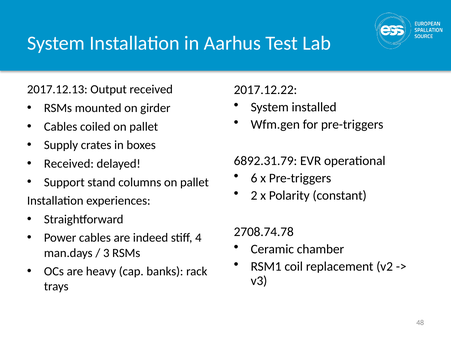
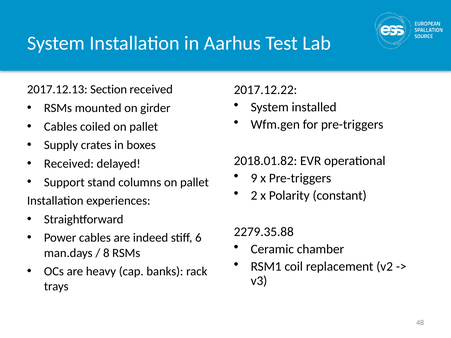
Output: Output -> Section
6892.31.79: 6892.31.79 -> 2018.01.82
6: 6 -> 9
2708.74.78: 2708.74.78 -> 2279.35.88
4: 4 -> 6
3: 3 -> 8
